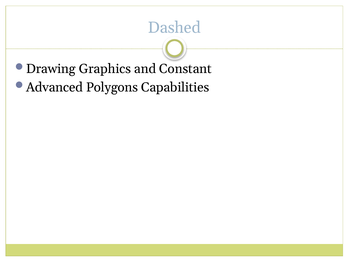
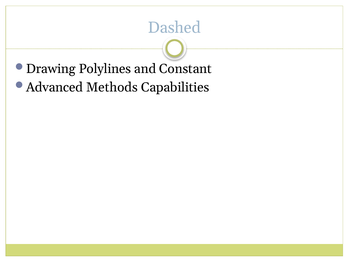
Graphics: Graphics -> Polylines
Polygons: Polygons -> Methods
